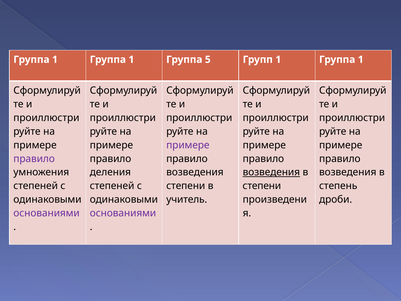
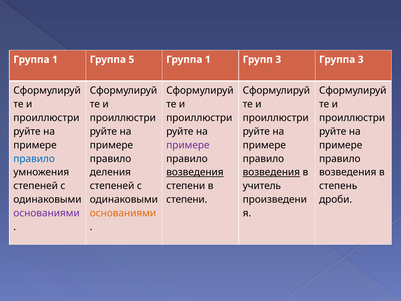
Группа 1 Группа 1: 1 -> 5
5 at (208, 60): 5 -> 1
Групп 1: 1 -> 3
1 at (361, 60): 1 -> 3
правило at (34, 159) colour: purple -> blue
возведения at (195, 172) underline: none -> present
степени at (262, 186): степени -> учитель
учитель at (187, 199): учитель -> степени
основаниями at (123, 213) colour: purple -> orange
